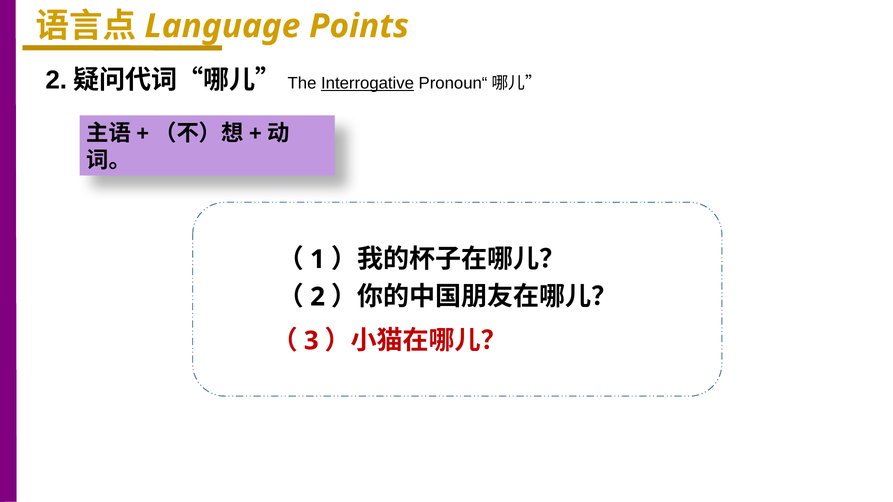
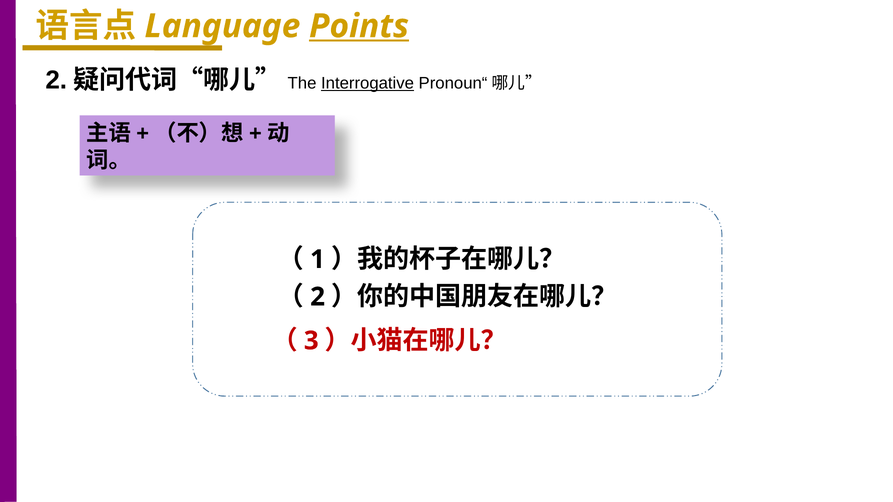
Points underline: none -> present
